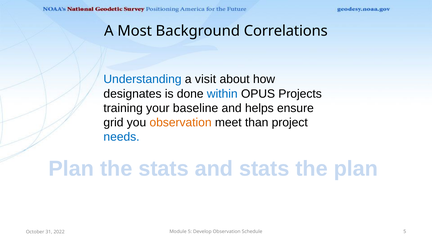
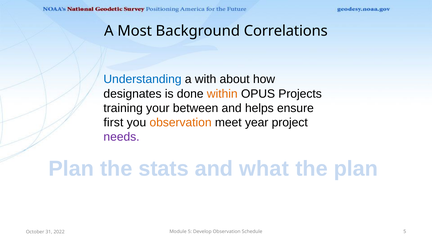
visit: visit -> with
within colour: blue -> orange
baseline: baseline -> between
grid: grid -> first
than: than -> year
needs colour: blue -> purple
and stats: stats -> what
